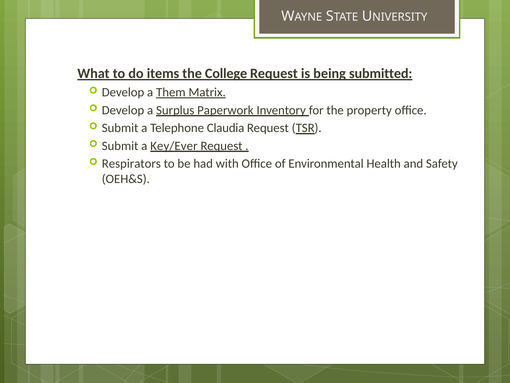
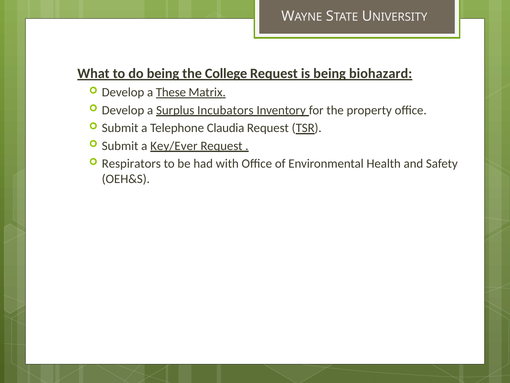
do items: items -> being
submitted: submitted -> biohazard
Them: Them -> These
Paperwork: Paperwork -> Incubators
